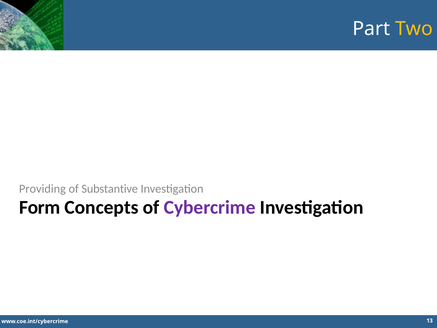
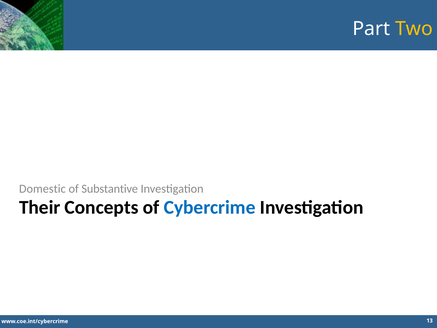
Providing: Providing -> Domestic
Form: Form -> Their
Cybercrime colour: purple -> blue
